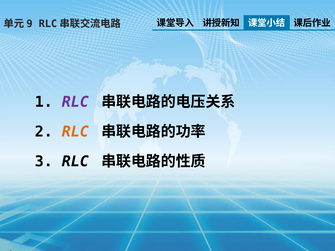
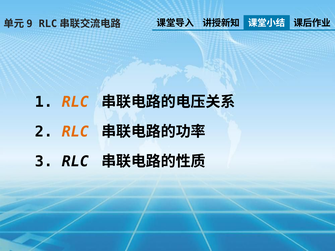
RLC at (75, 102) colour: purple -> orange
